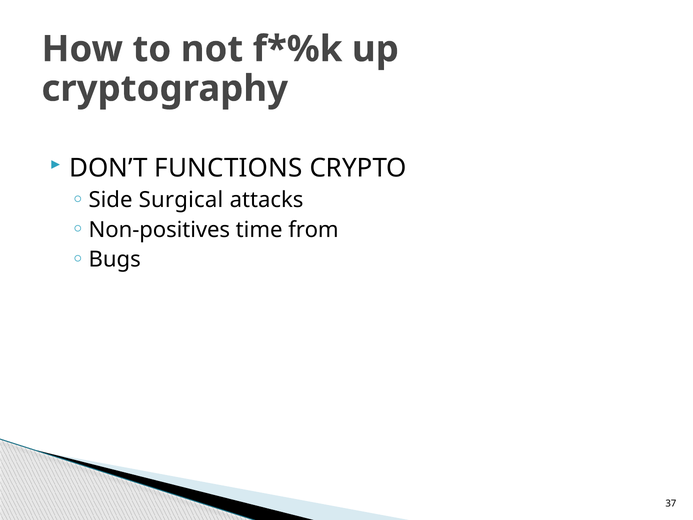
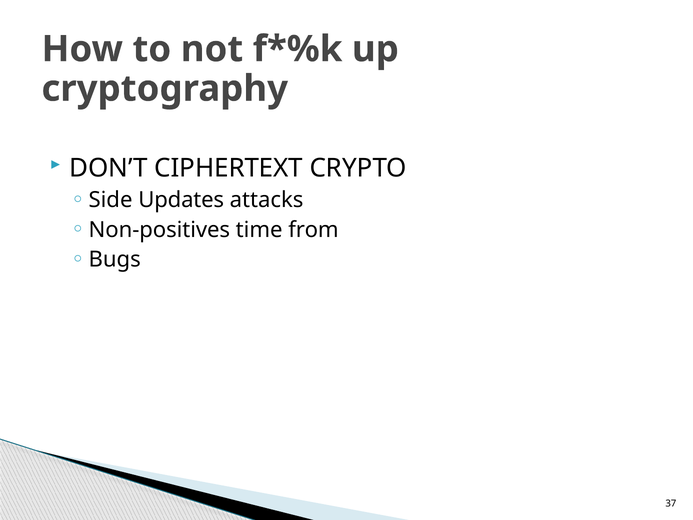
FUNCTIONS: FUNCTIONS -> CIPHERTEXT
Surgical: Surgical -> Updates
